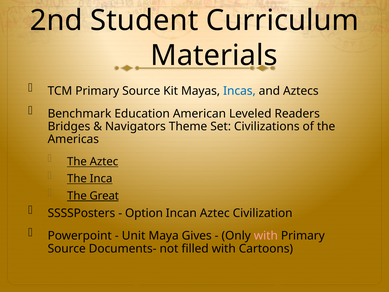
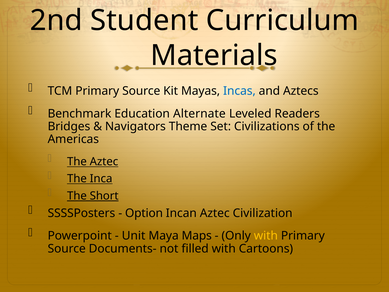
American: American -> Alternate
Great: Great -> Short
Gives: Gives -> Maps
with at (266, 236) colour: pink -> yellow
